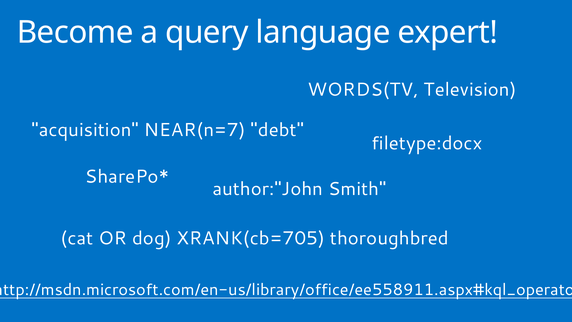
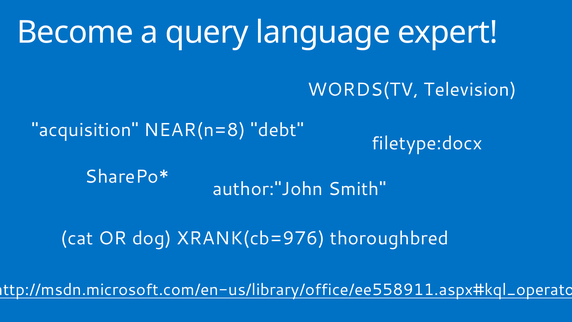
NEAR(n=7: NEAR(n=7 -> NEAR(n=8
XRANK(cb=705: XRANK(cb=705 -> XRANK(cb=976
